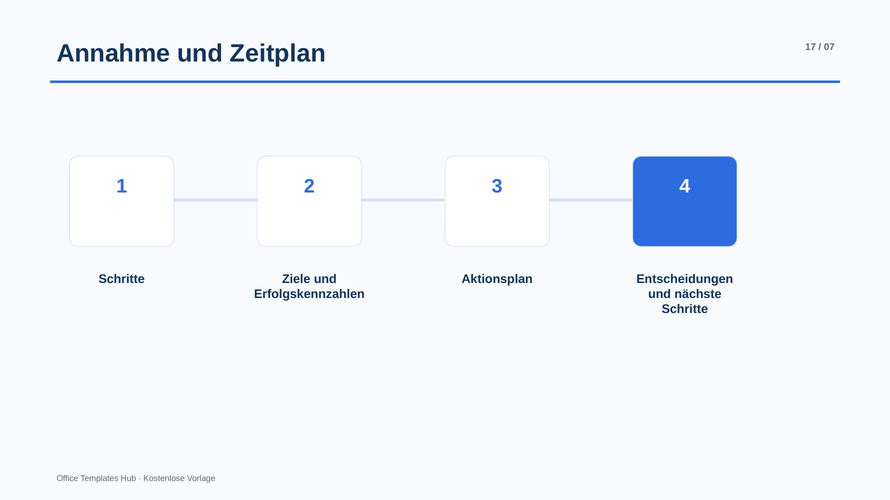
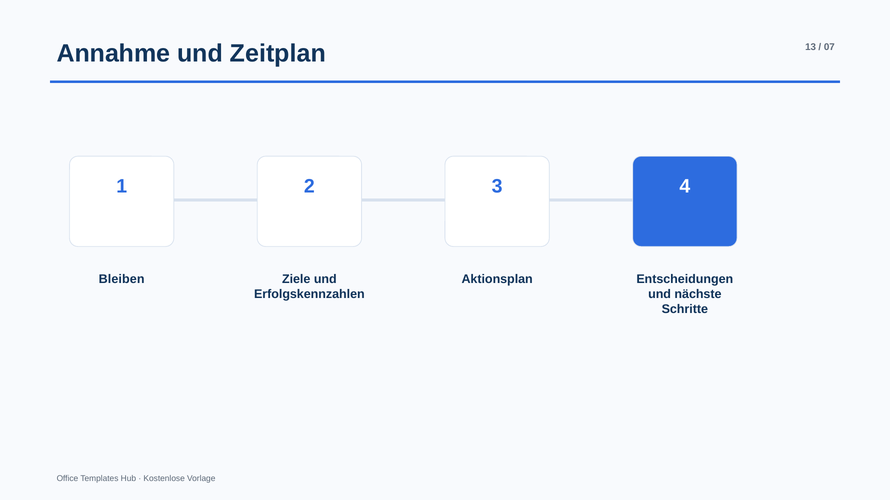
17: 17 -> 13
Schritte at (122, 279): Schritte -> Bleiben
